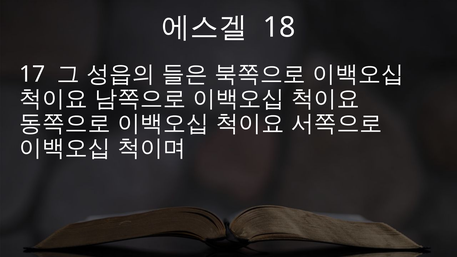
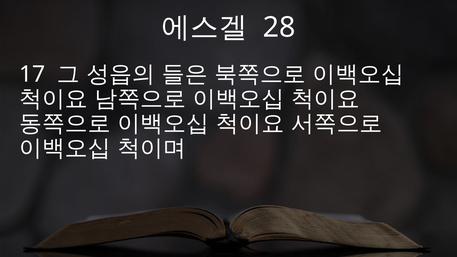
18: 18 -> 28
